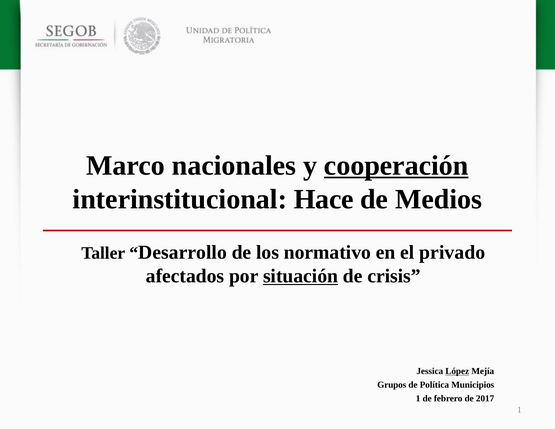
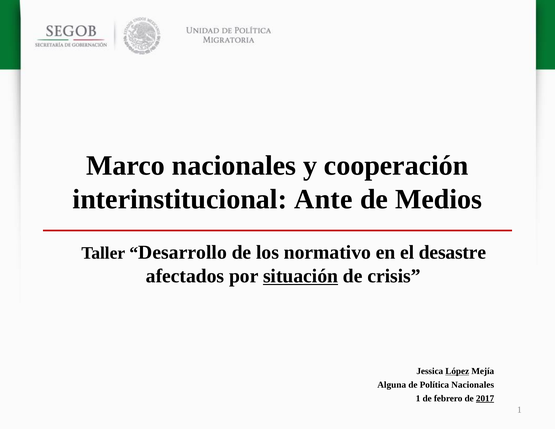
cooperación underline: present -> none
Hace: Hace -> Ante
privado: privado -> desastre
Grupos: Grupos -> Alguna
Política Municipios: Municipios -> Nacionales
2017 underline: none -> present
